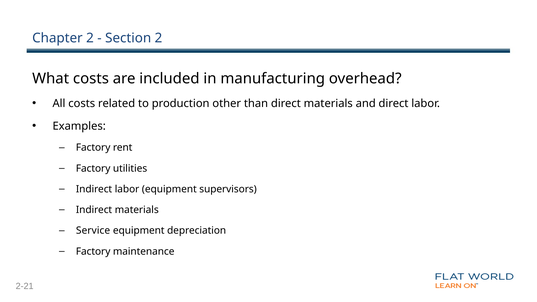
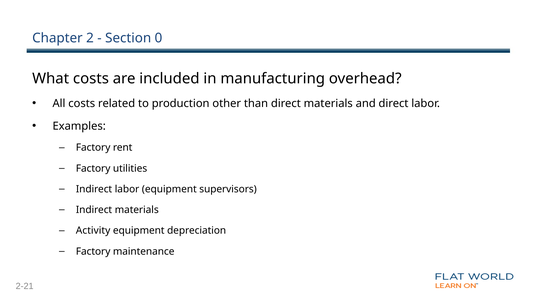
Section 2: 2 -> 0
Service: Service -> Activity
